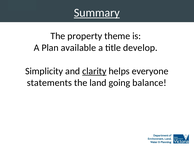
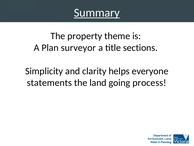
available: available -> surveyor
develop: develop -> sections
clarity underline: present -> none
balance: balance -> process
